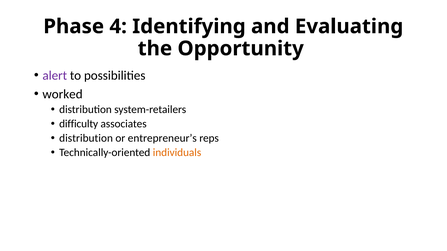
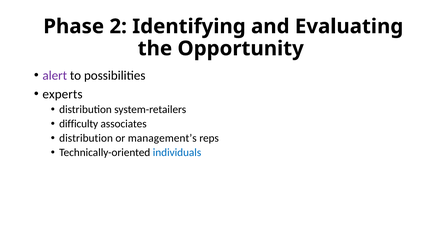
4: 4 -> 2
worked: worked -> experts
entrepreneur’s: entrepreneur’s -> management’s
individuals colour: orange -> blue
